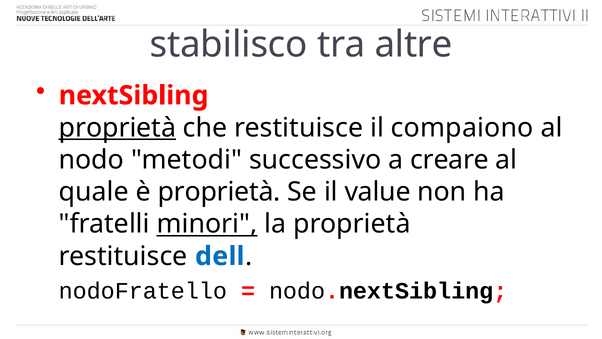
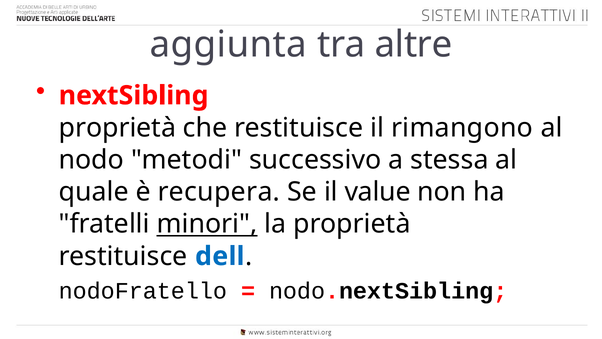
stabilisco: stabilisco -> aggiunta
proprietà at (117, 128) underline: present -> none
compaiono: compaiono -> rimangono
creare: creare -> stessa
è proprietà: proprietà -> recupera
